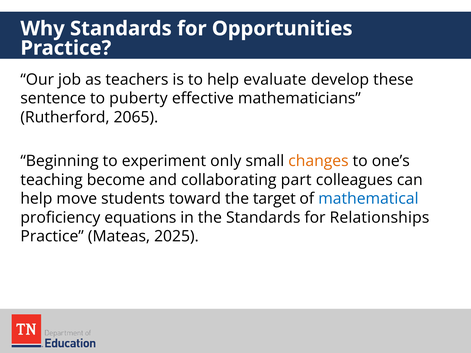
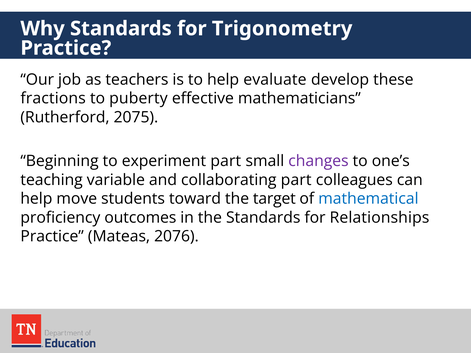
Opportunities: Opportunities -> Trigonometry
sentence: sentence -> fractions
2065: 2065 -> 2075
experiment only: only -> part
changes colour: orange -> purple
become: become -> variable
equations: equations -> outcomes
2025: 2025 -> 2076
